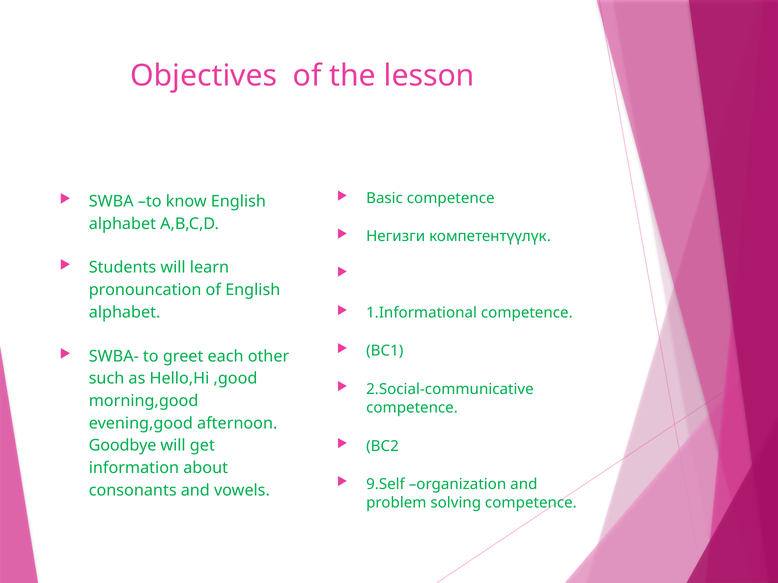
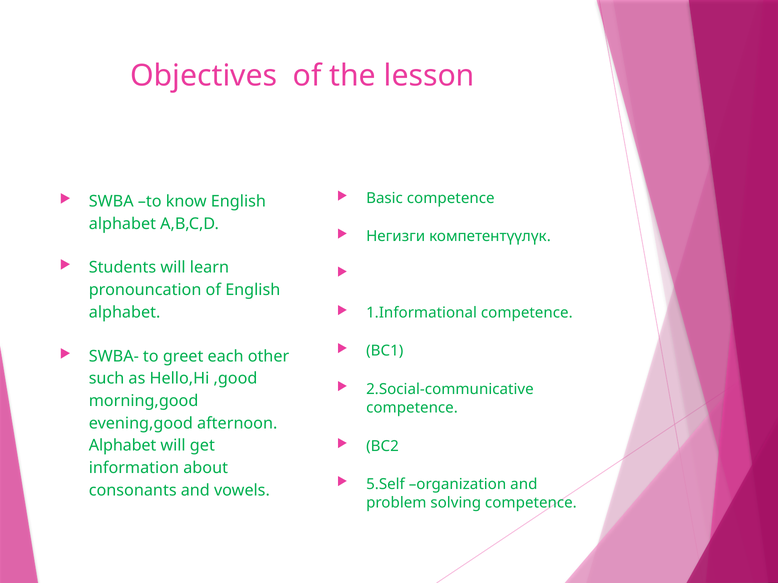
Goodbye at (123, 446): Goodbye -> Alphabet
9.Self: 9.Self -> 5.Self
